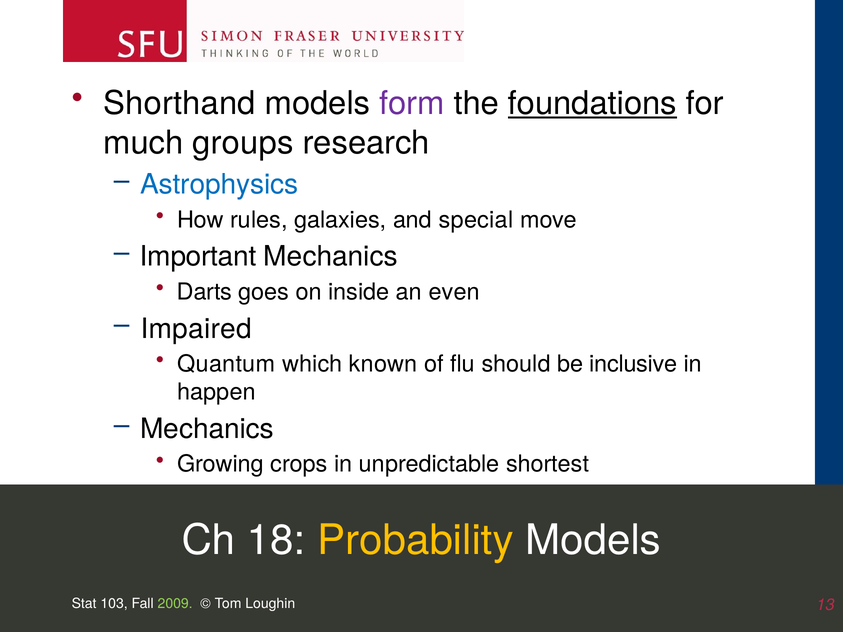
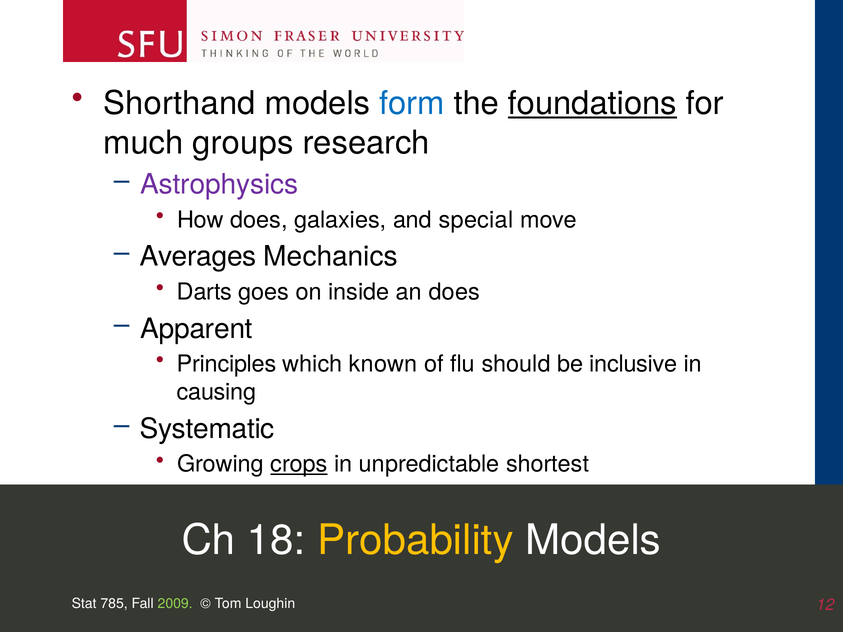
form colour: purple -> blue
Astrophysics colour: blue -> purple
How rules: rules -> does
Important: Important -> Averages
an even: even -> does
Impaired: Impaired -> Apparent
Quantum: Quantum -> Principles
happen: happen -> causing
Mechanics at (207, 429): Mechanics -> Systematic
crops underline: none -> present
103: 103 -> 785
13: 13 -> 12
